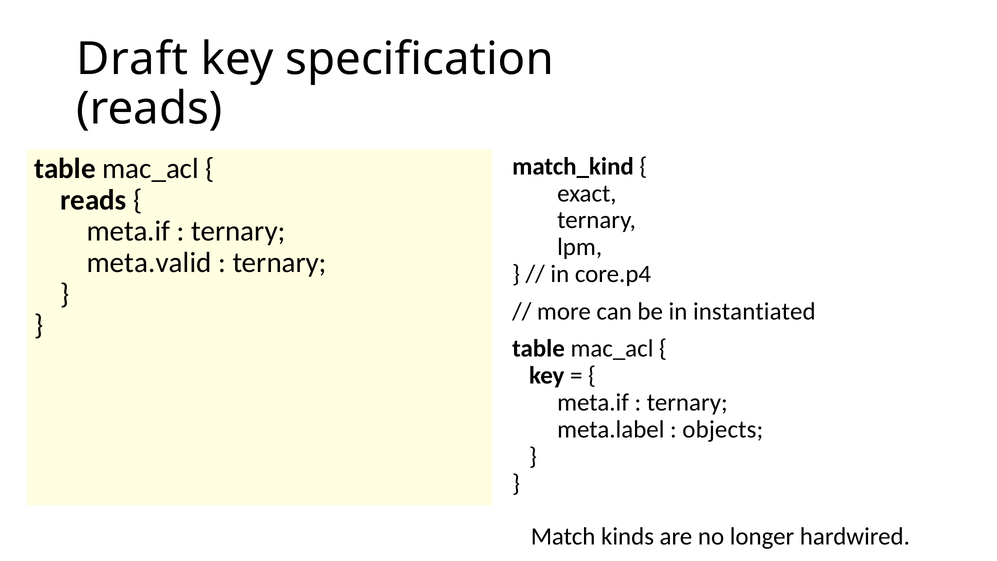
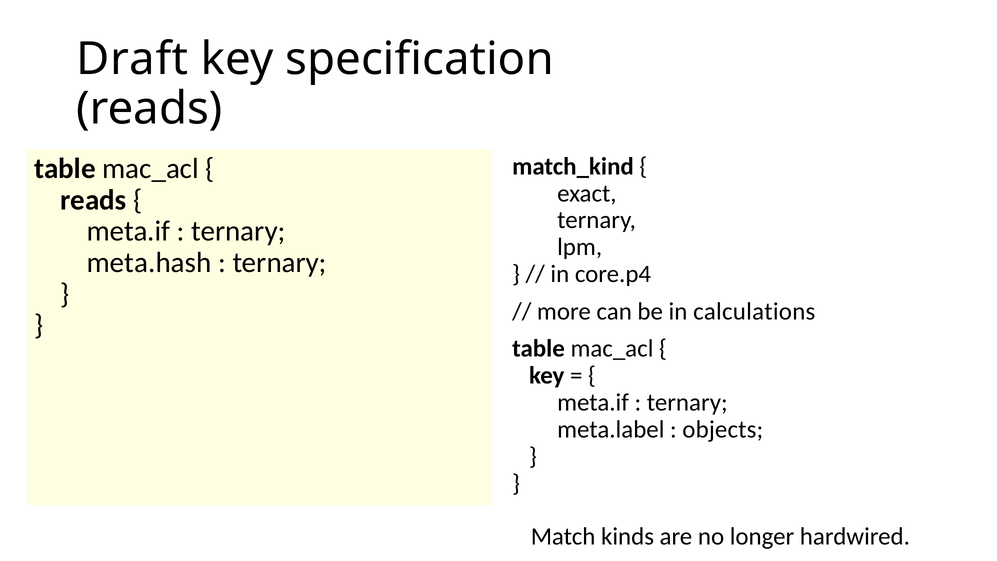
meta.valid: meta.valid -> meta.hash
instantiated: instantiated -> calculations
